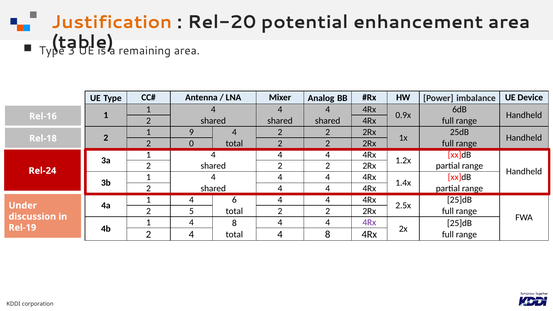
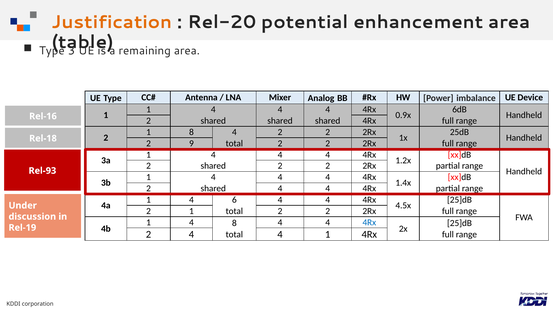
1 9: 9 -> 8
0: 0 -> 9
Rel-24: Rel-24 -> Rel-93
2.5x: 2.5x -> 4.5x
5 at (191, 211): 5 -> 1
4Rx at (369, 222) colour: purple -> blue
4 4 8: 8 -> 1
